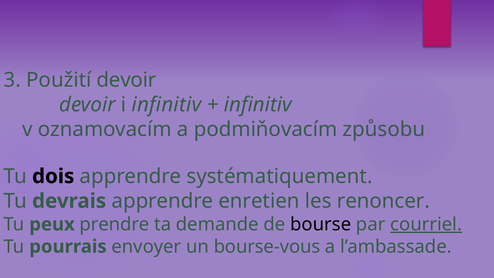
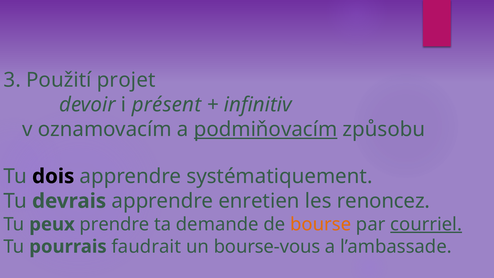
Použití devoir: devoir -> projet
i infinitiv: infinitiv -> présent
podmiňovacím underline: none -> present
renoncer: renoncer -> renoncez
bourse colour: black -> orange
envoyer: envoyer -> faudrait
